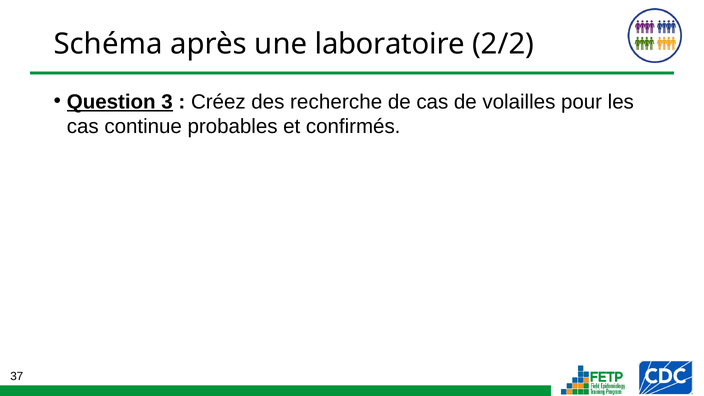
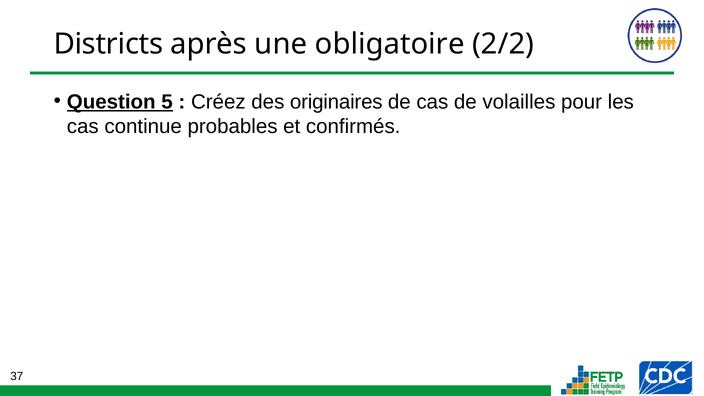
Schéma: Schéma -> Districts
laboratoire: laboratoire -> obligatoire
3: 3 -> 5
recherche: recherche -> originaires
